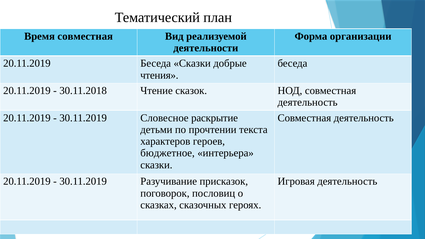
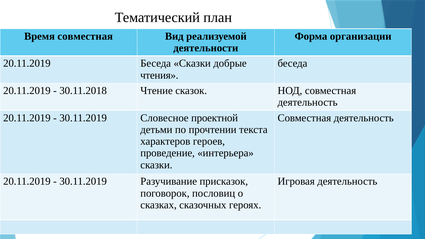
раскрытие: раскрытие -> проектной
бюджетное: бюджетное -> проведение
